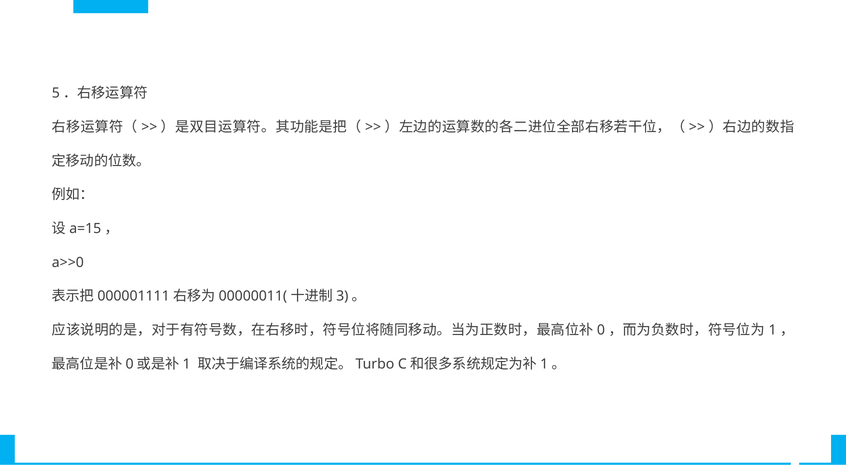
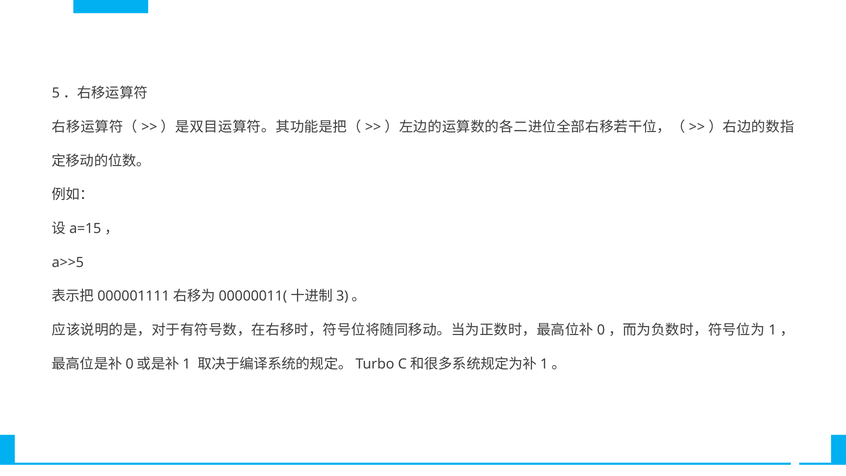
a>>0: a>>0 -> a>>5
